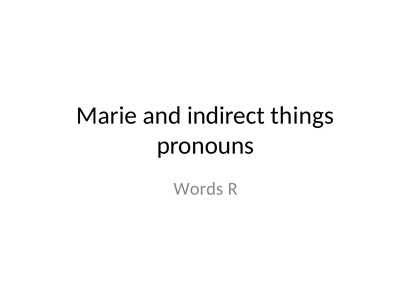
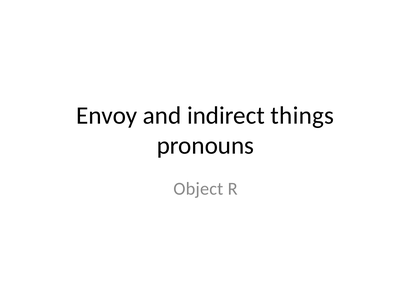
Marie: Marie -> Envoy
Words: Words -> Object
